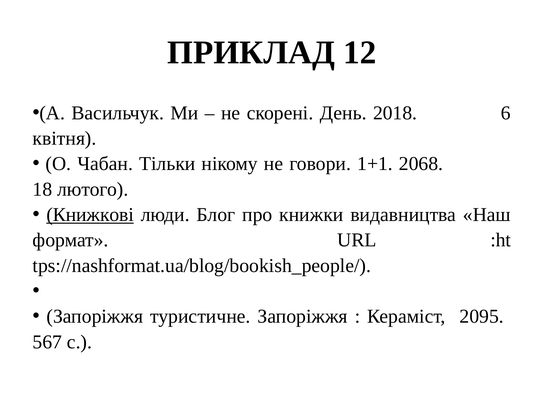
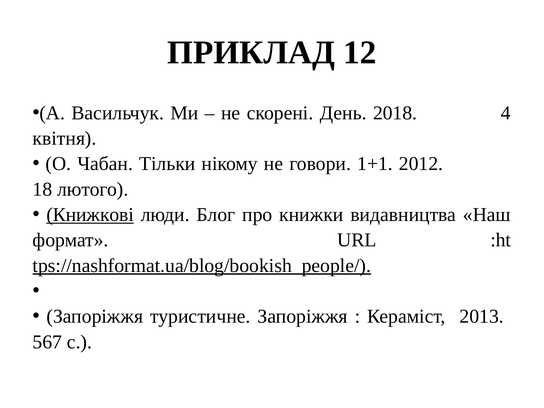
6: 6 -> 4
2068: 2068 -> 2012
tps://nashformat.ua/blog/bookish_people/ underline: none -> present
2095: 2095 -> 2013
